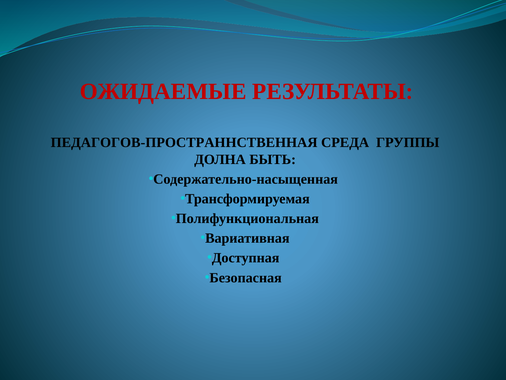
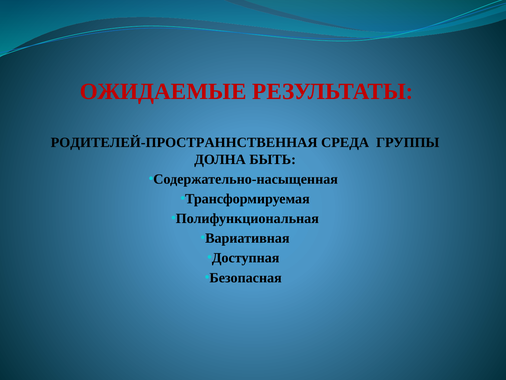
ПЕДАГОГОВ-ПРОСТРАННСТВЕННАЯ: ПЕДАГОГОВ-ПРОСТРАННСТВЕННАЯ -> РОДИТЕЛЕЙ-ПРОСТРАННСТВЕННАЯ
